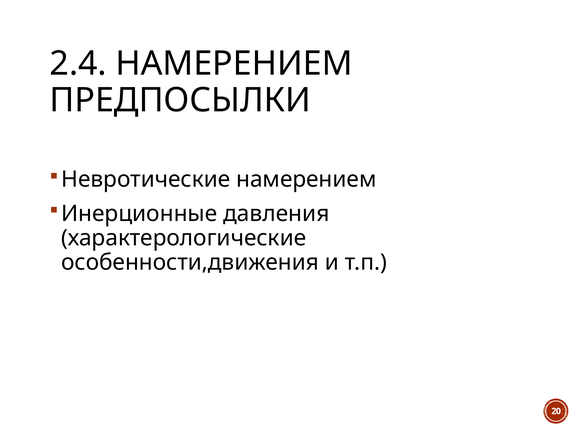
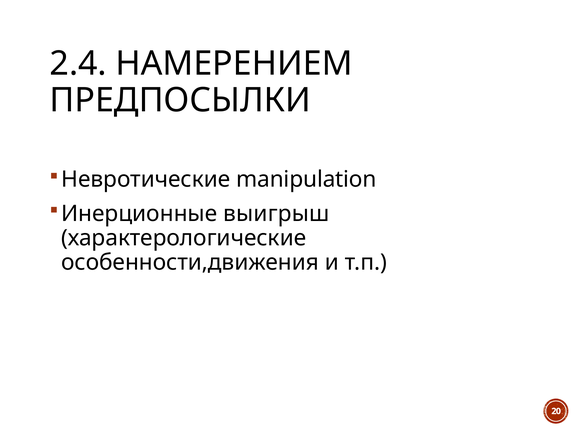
Невротические намерением: намерением -> manipulation
давления: давления -> выигрыш
